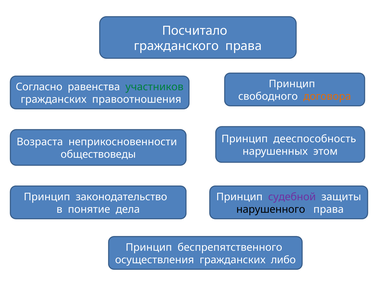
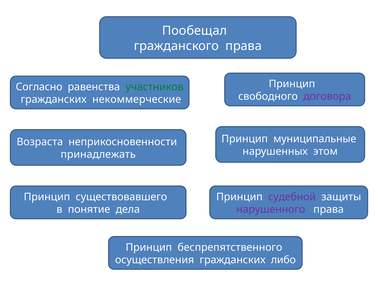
Посчитало: Посчитало -> Пообещал
договора colour: orange -> purple
правоотношения: правоотношения -> некоммерческие
дееспособность: дееспособность -> муниципальные
обществоведы: обществоведы -> принадлежать
законодательство: законодательство -> существовавшего
нарушенного colour: black -> purple
